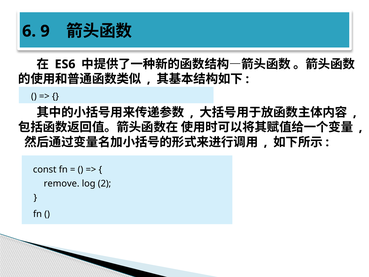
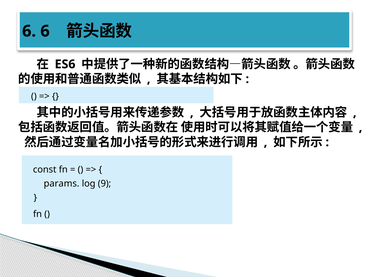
6 9: 9 -> 6
remove: remove -> params
2: 2 -> 9
